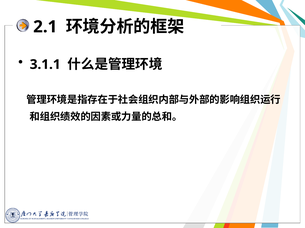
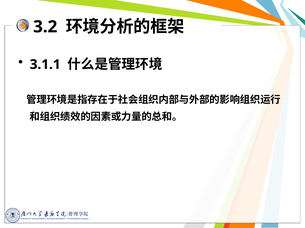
2.1: 2.1 -> 3.2
